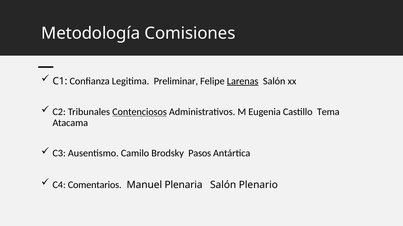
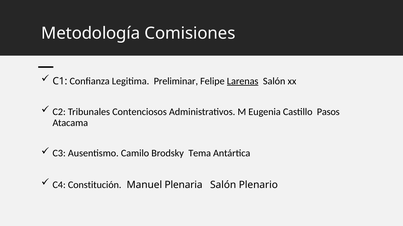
Contenciosos underline: present -> none
Tema: Tema -> Pasos
Pasos: Pasos -> Tema
Comentarios: Comentarios -> Constitución
